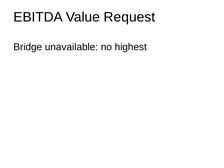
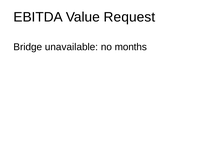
highest: highest -> months
